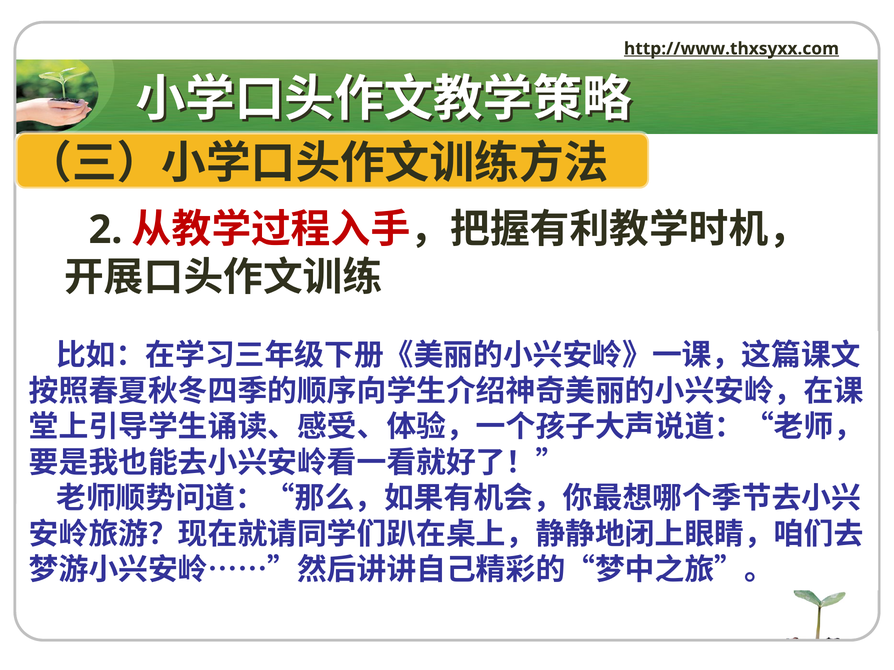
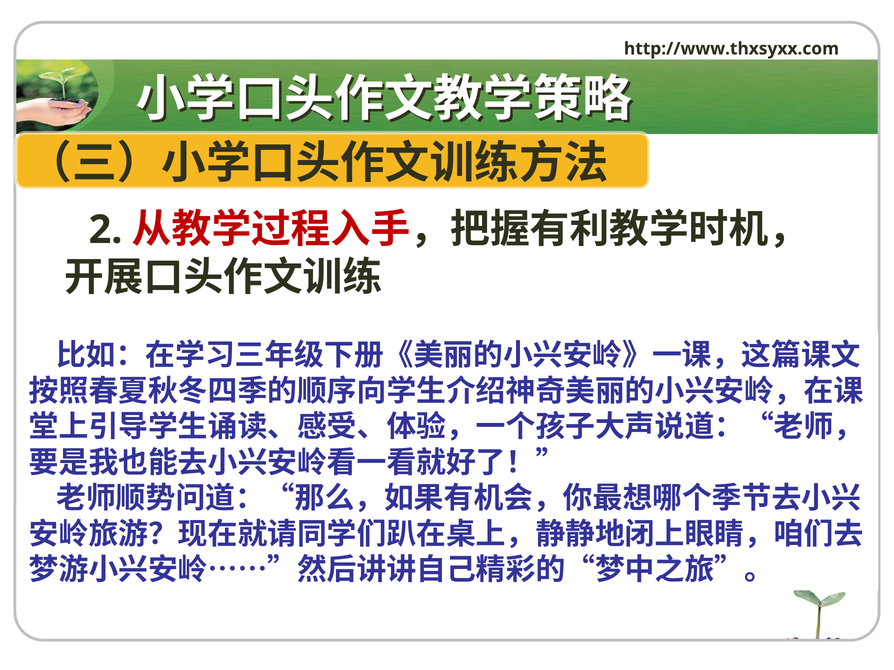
http://www.thxsyxx.com underline: present -> none
